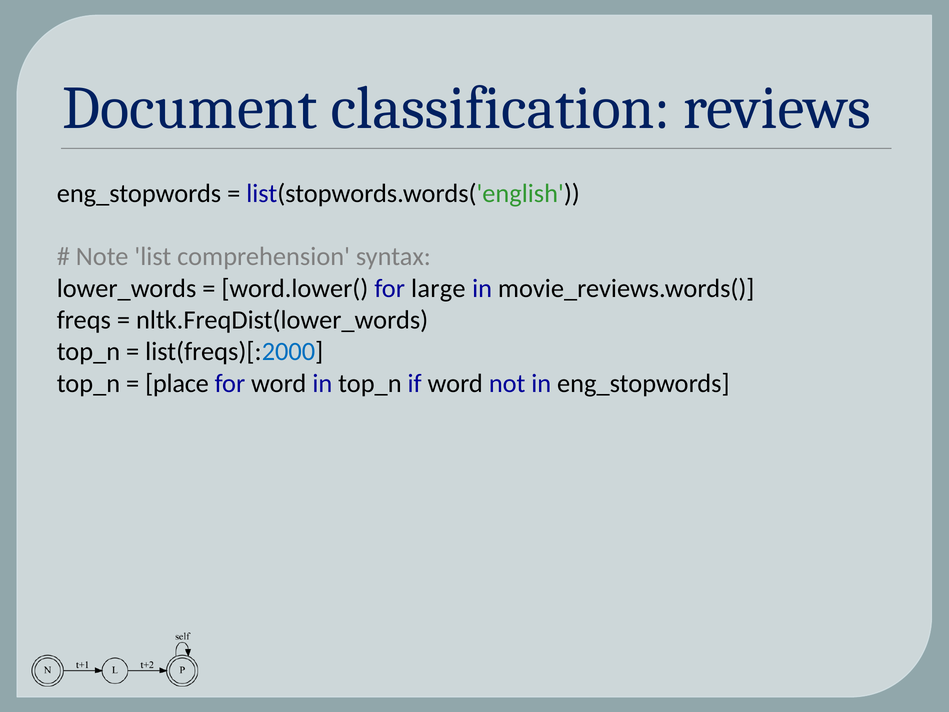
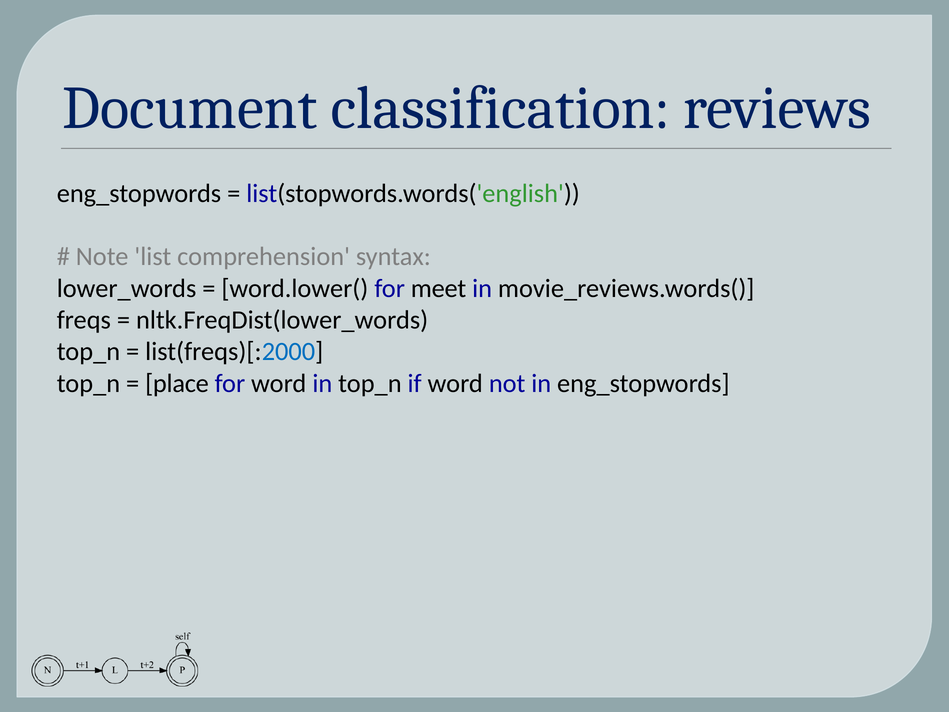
large: large -> meet
